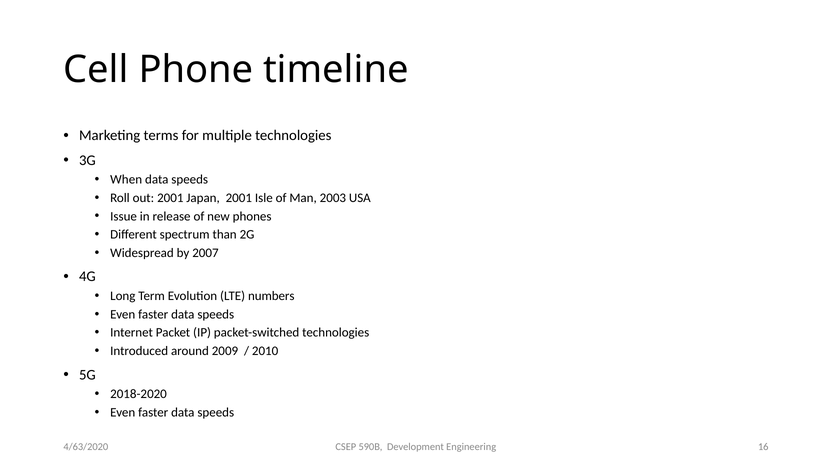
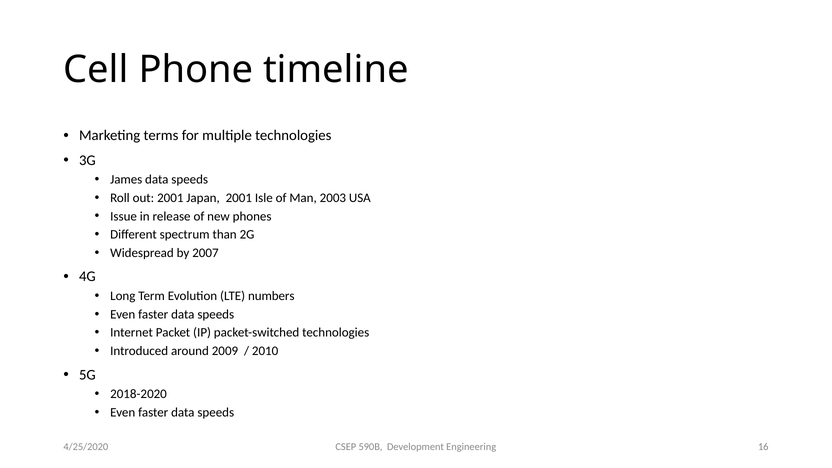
When: When -> James
4/63/2020: 4/63/2020 -> 4/25/2020
